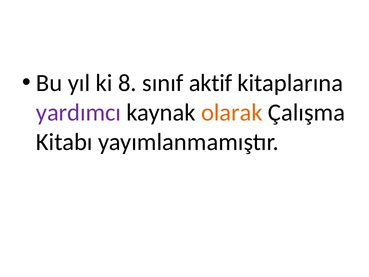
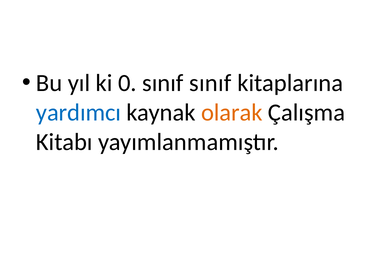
8: 8 -> 0
sınıf aktif: aktif -> sınıf
yardımcı colour: purple -> blue
